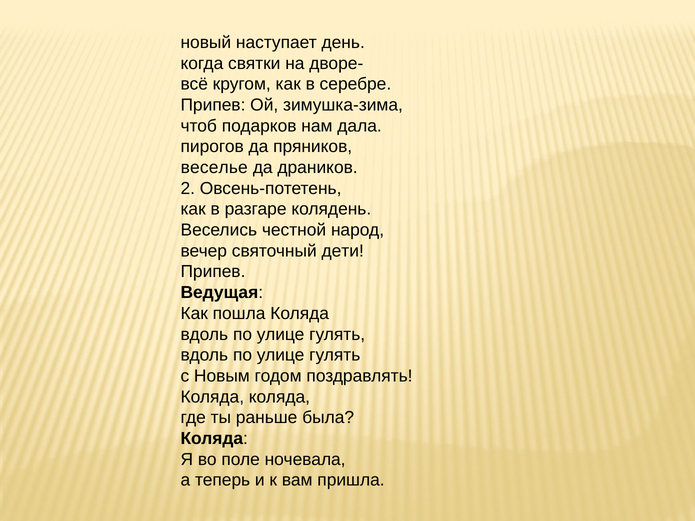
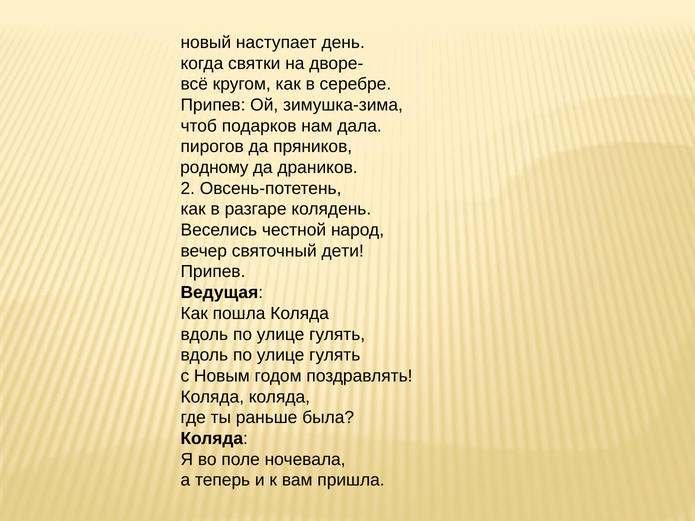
веселье: веселье -> родному
